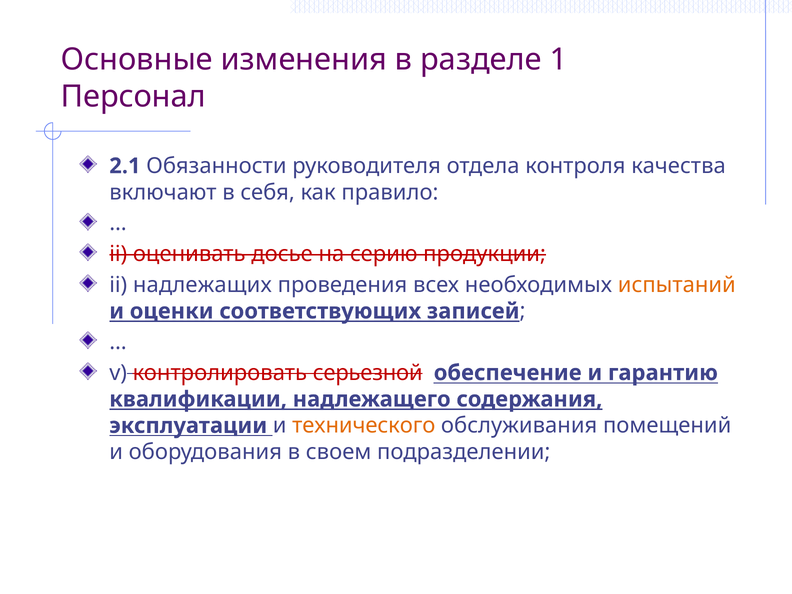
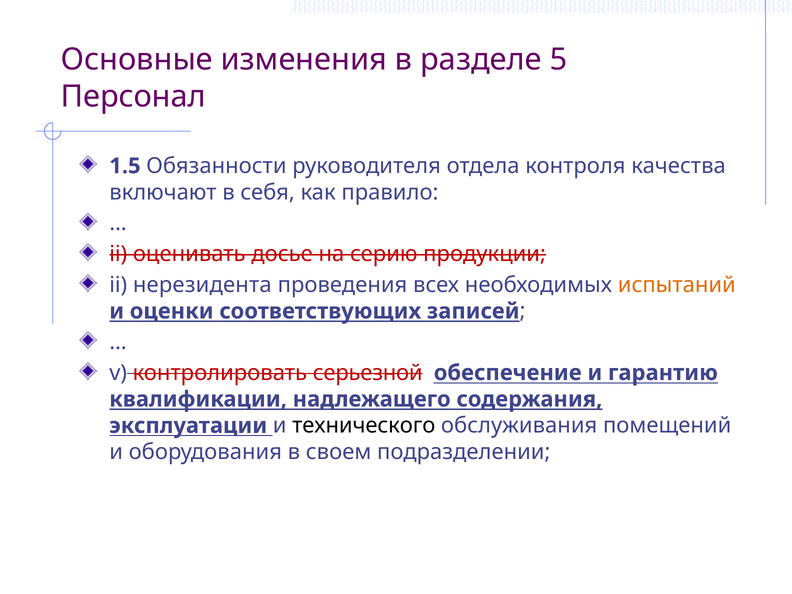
1: 1 -> 5
2.1: 2.1 -> 1.5
надлежащих: надлежащих -> нерезидента
технического colour: orange -> black
